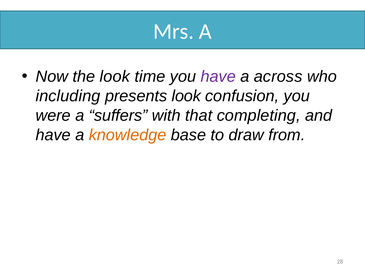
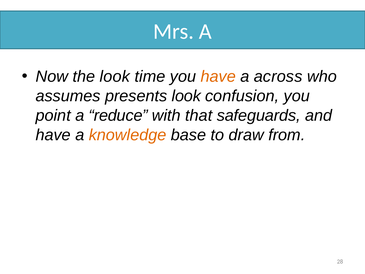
have at (218, 77) colour: purple -> orange
including: including -> assumes
were: were -> point
suffers: suffers -> reduce
completing: completing -> safeguards
